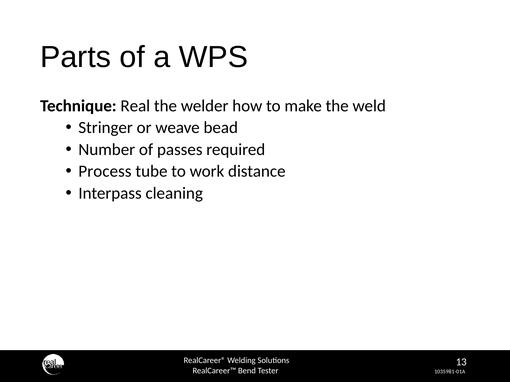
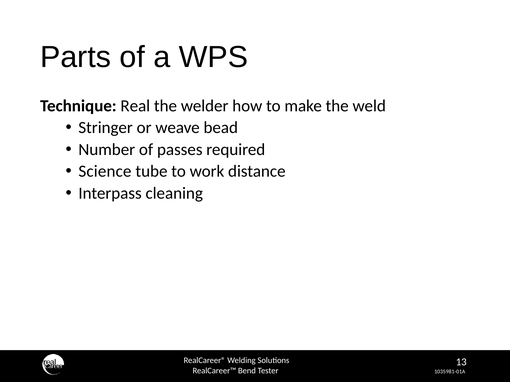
Process: Process -> Science
